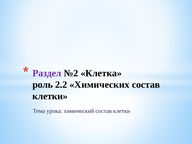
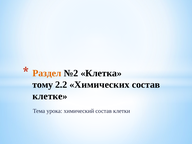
Раздел colour: purple -> orange
роль: роль -> тому
клетки at (50, 96): клетки -> клетке
